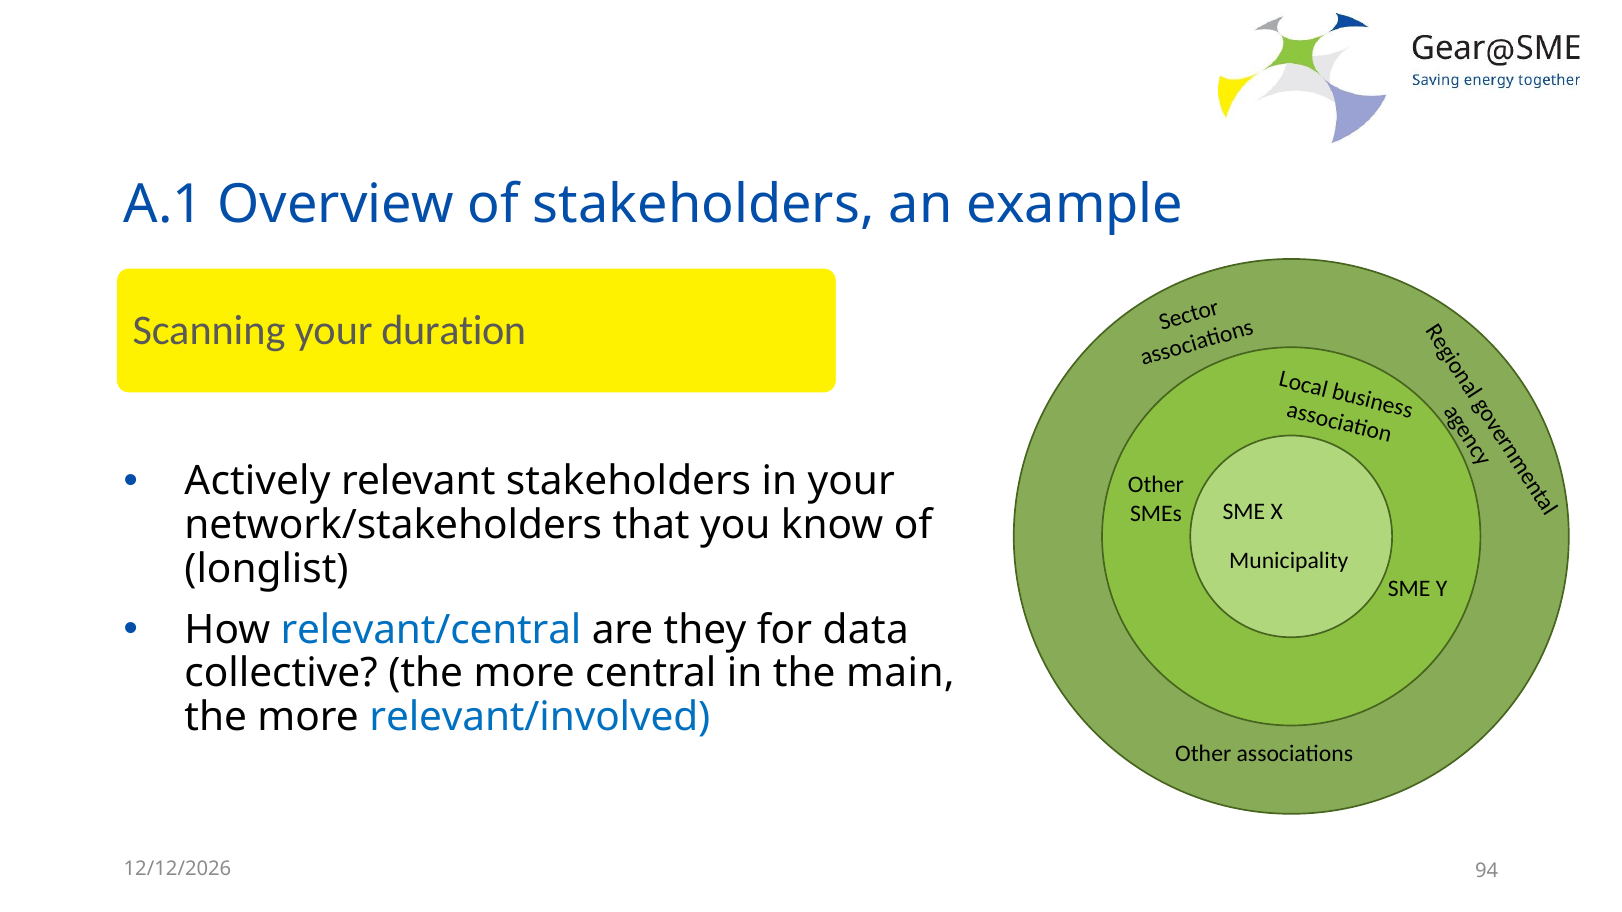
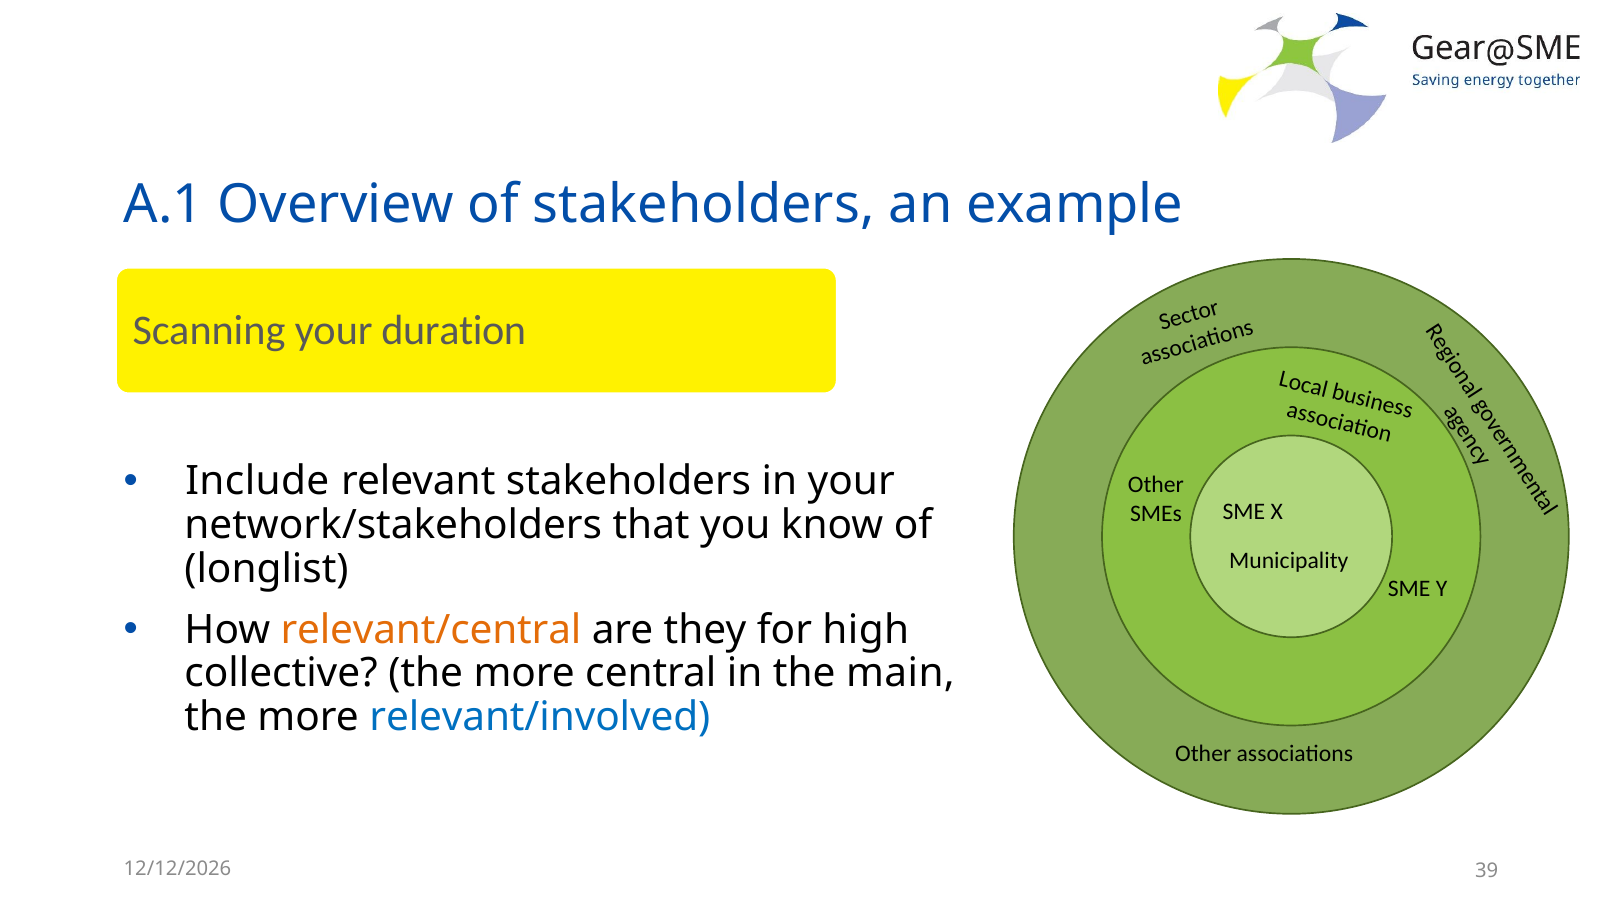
Actively: Actively -> Include
relevant/central colour: blue -> orange
data: data -> high
94: 94 -> 39
